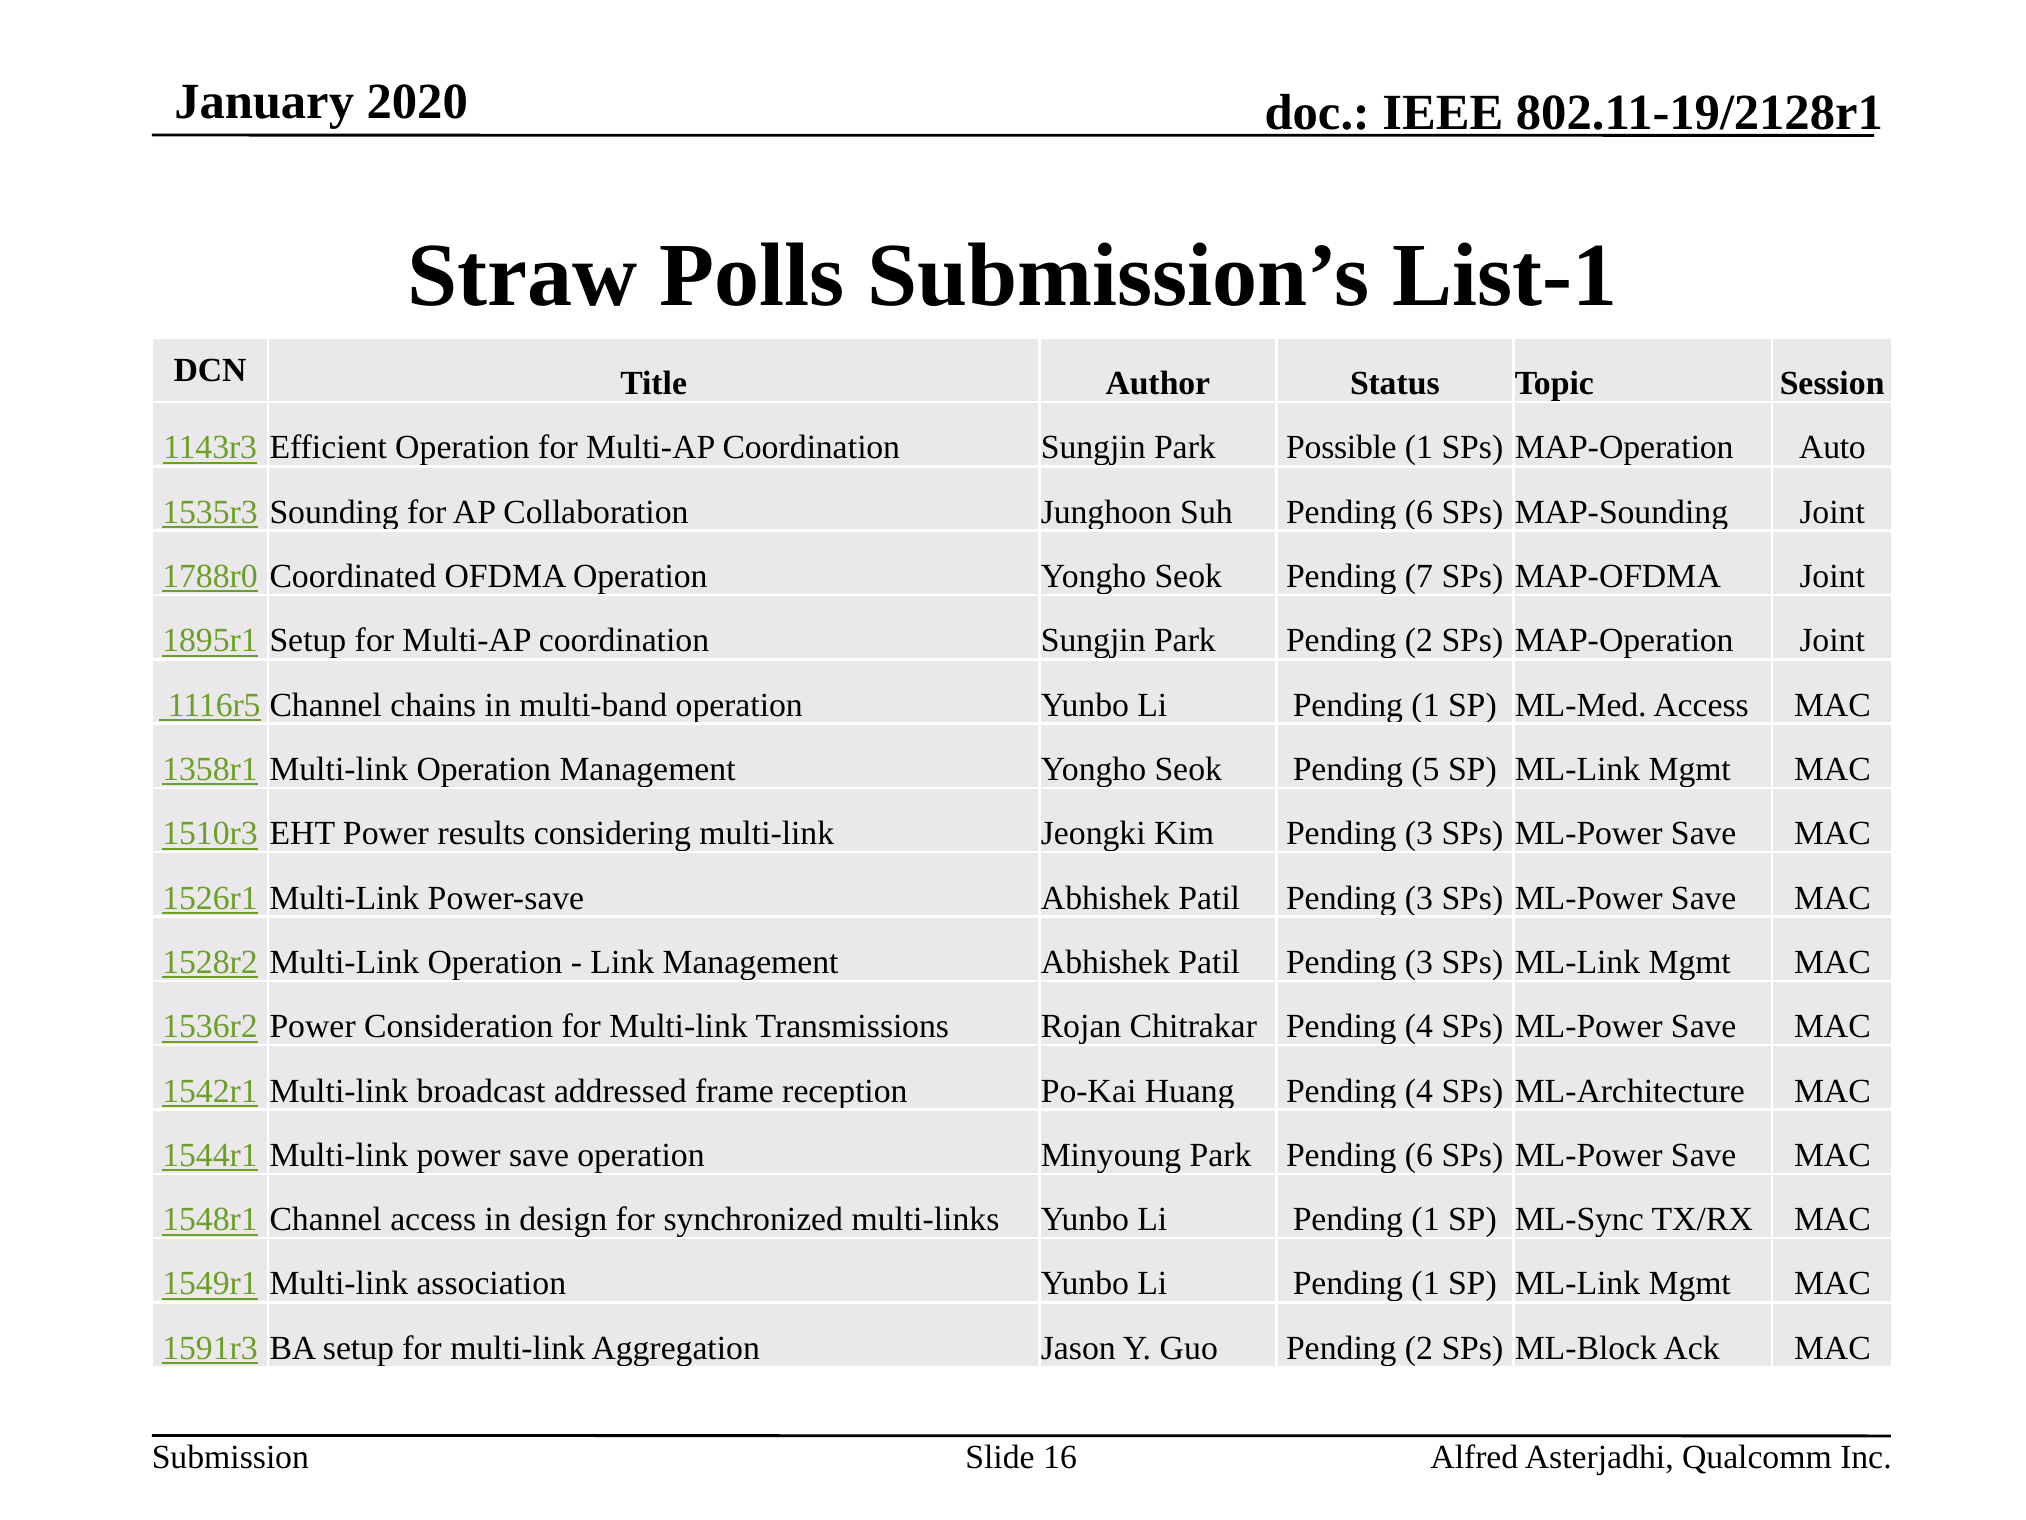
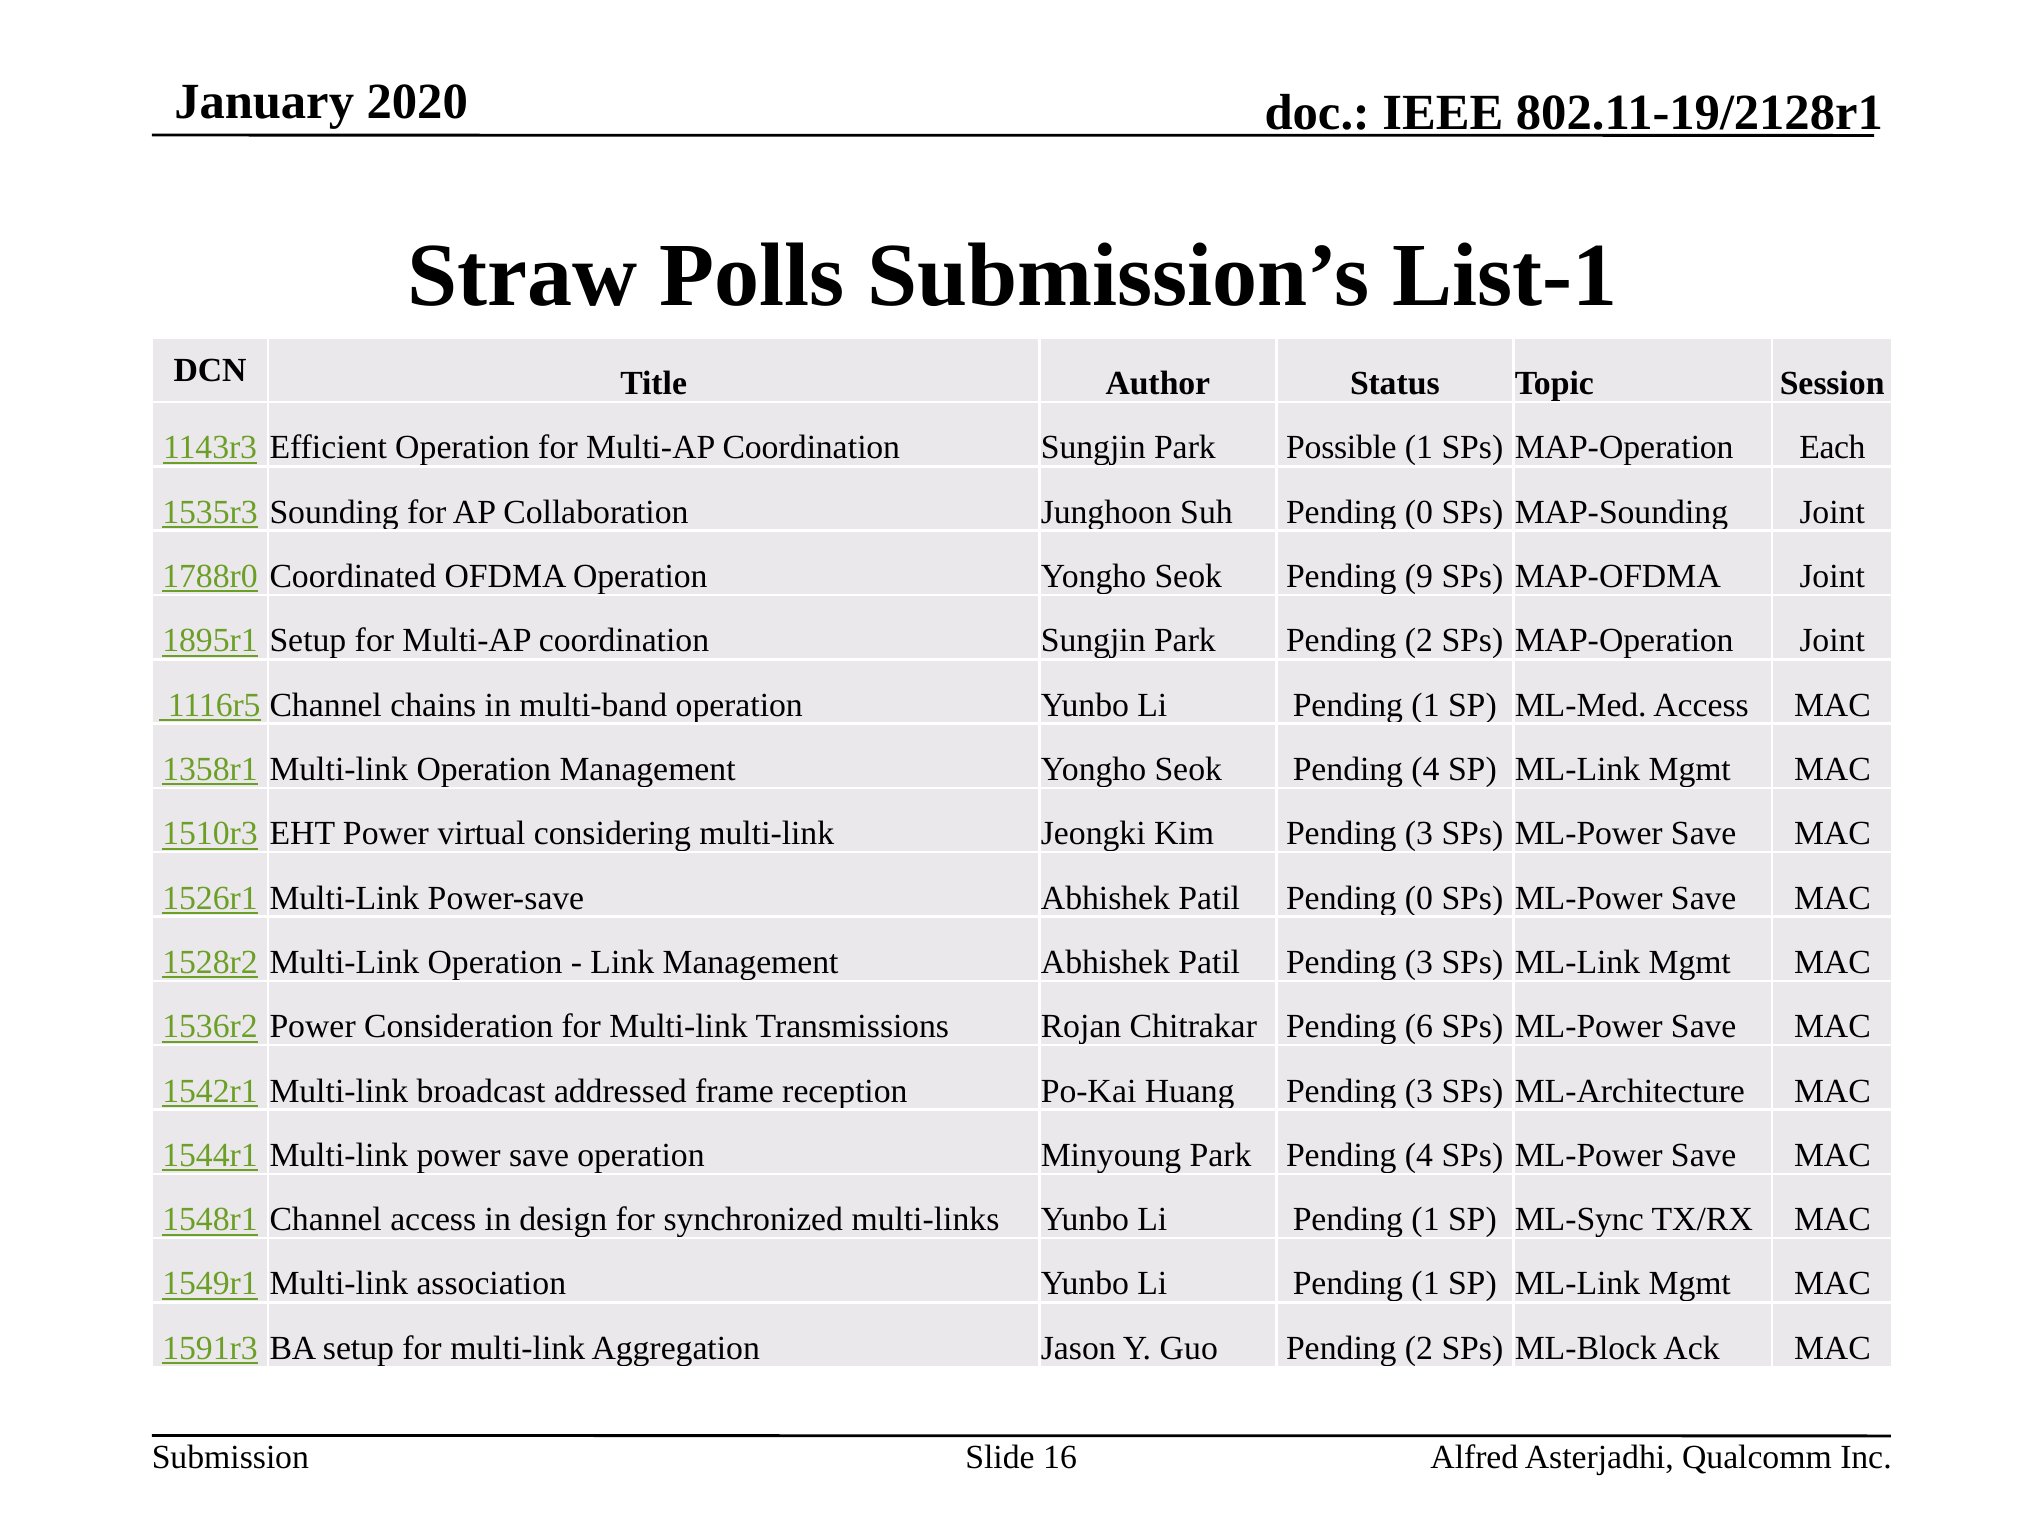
Auto: Auto -> Each
Suh Pending 6: 6 -> 0
7: 7 -> 9
Seok Pending 5: 5 -> 4
results: results -> virtual
3 at (1419, 898): 3 -> 0
Chitrakar Pending 4: 4 -> 6
Huang Pending 4: 4 -> 3
Park Pending 6: 6 -> 4
